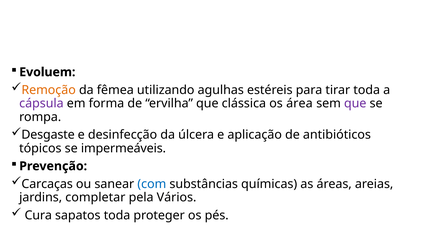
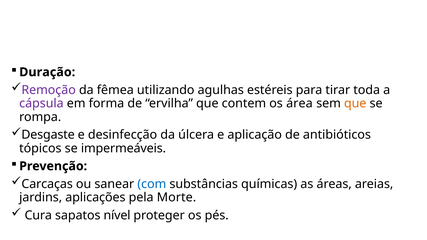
Evoluem: Evoluem -> Duração
Remoção colour: orange -> purple
clássica: clássica -> contem
que at (355, 104) colour: purple -> orange
completar: completar -> aplicações
Vários: Vários -> Morte
sapatos toda: toda -> nível
